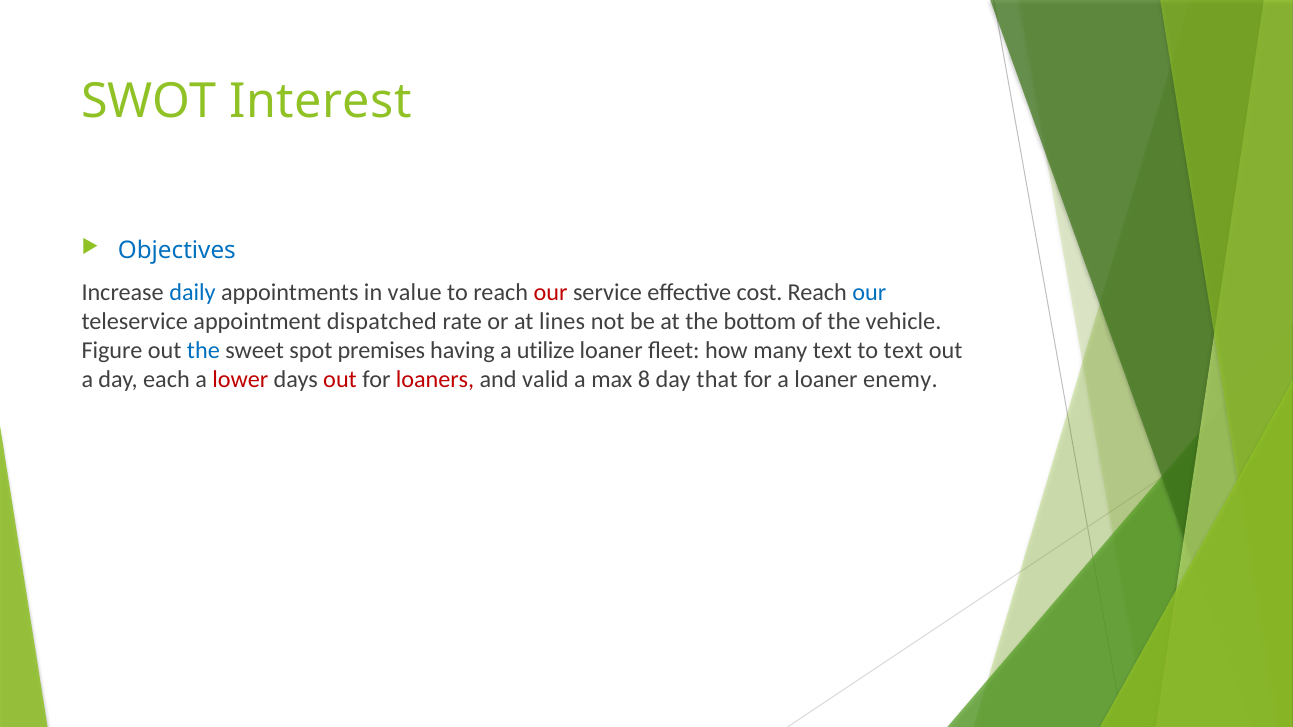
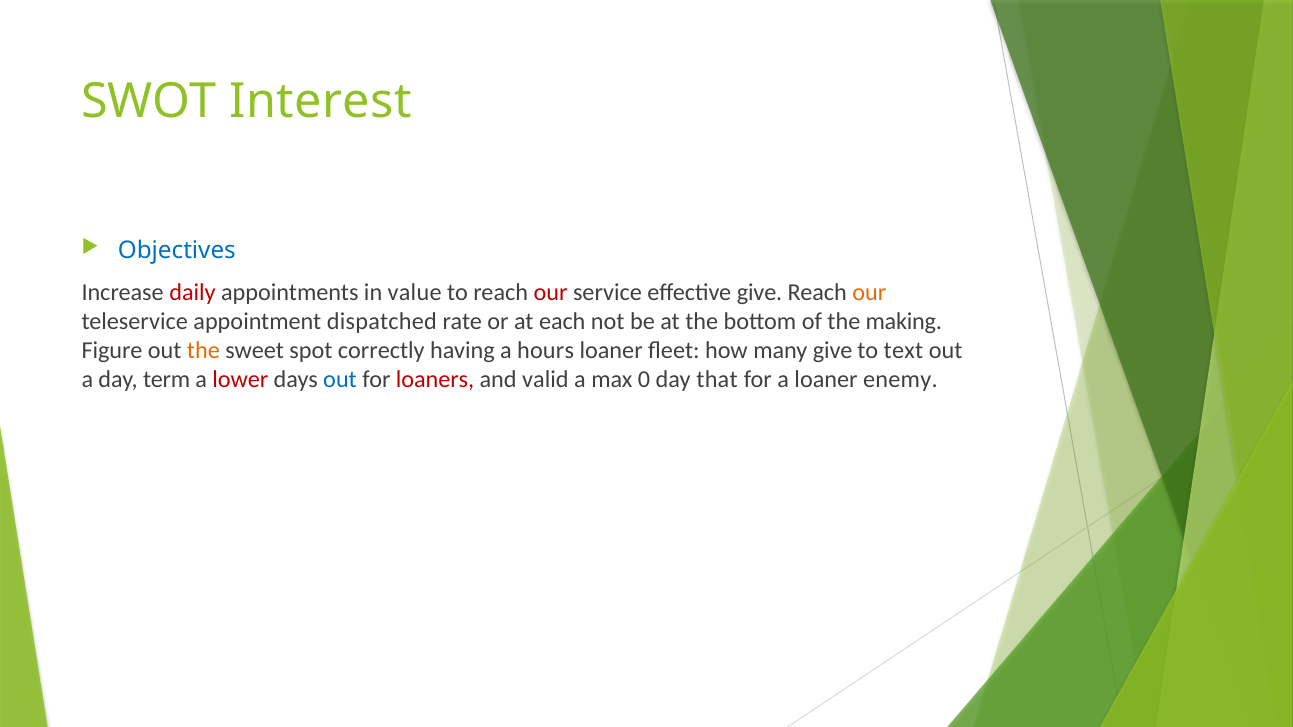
daily colour: blue -> red
effective cost: cost -> give
our at (869, 293) colour: blue -> orange
lines: lines -> each
vehicle: vehicle -> making
the at (203, 351) colour: blue -> orange
premises: premises -> correctly
utilize: utilize -> hours
many text: text -> give
each: each -> term
out at (340, 380) colour: red -> blue
8: 8 -> 0
